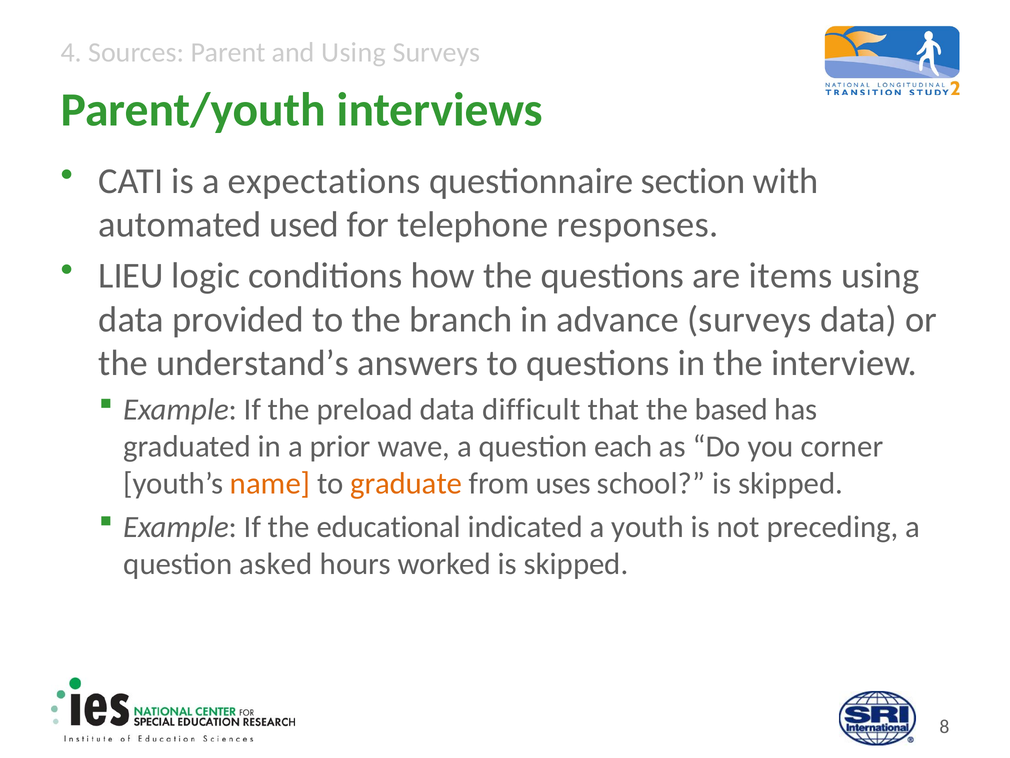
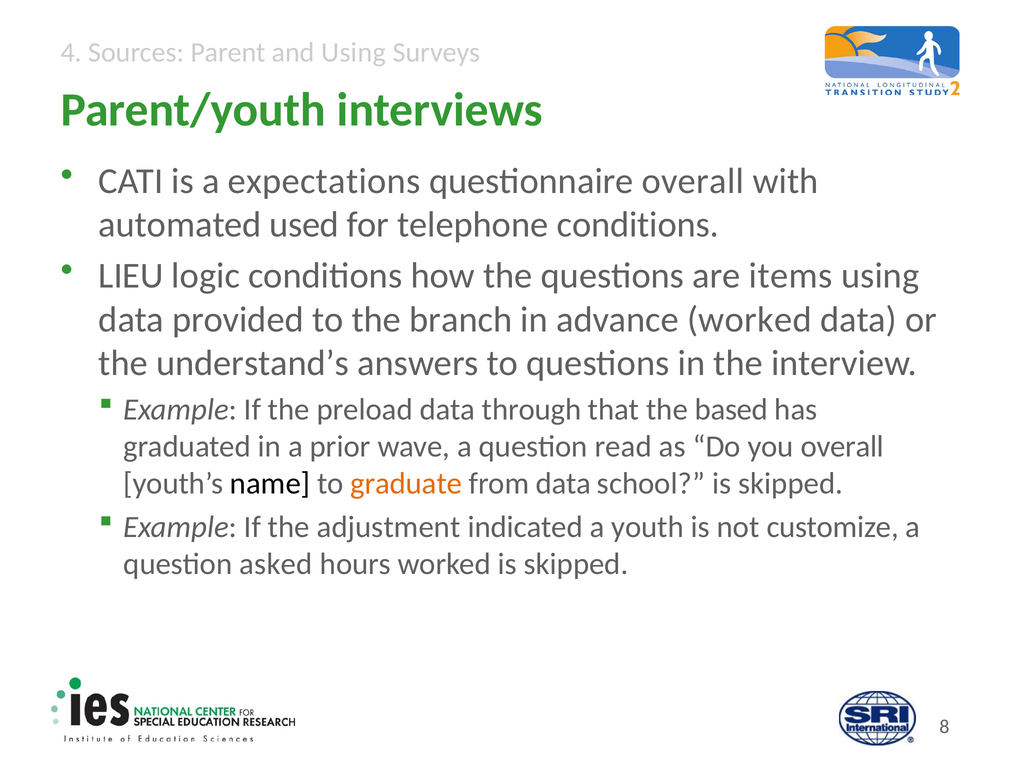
questionnaire section: section -> overall
telephone responses: responses -> conditions
advance surveys: surveys -> worked
difficult: difficult -> through
each: each -> read
you corner: corner -> overall
name colour: orange -> black
from uses: uses -> data
educational: educational -> adjustment
preceding: preceding -> customize
